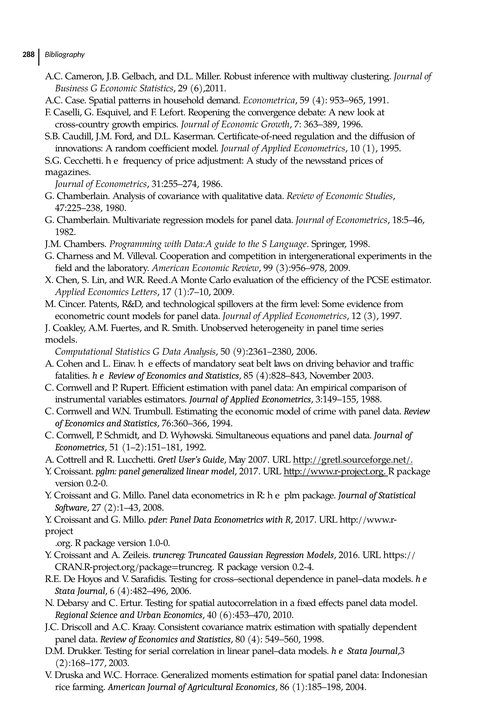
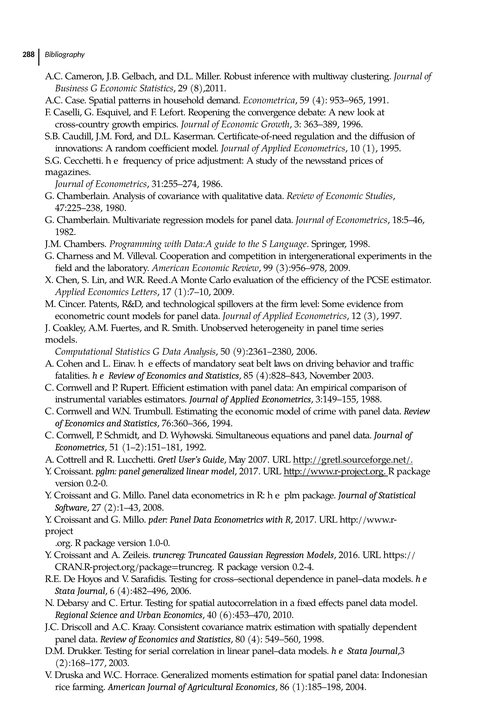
6),2011: 6),2011 -> 8),2011
Growth 7: 7 -> 3
